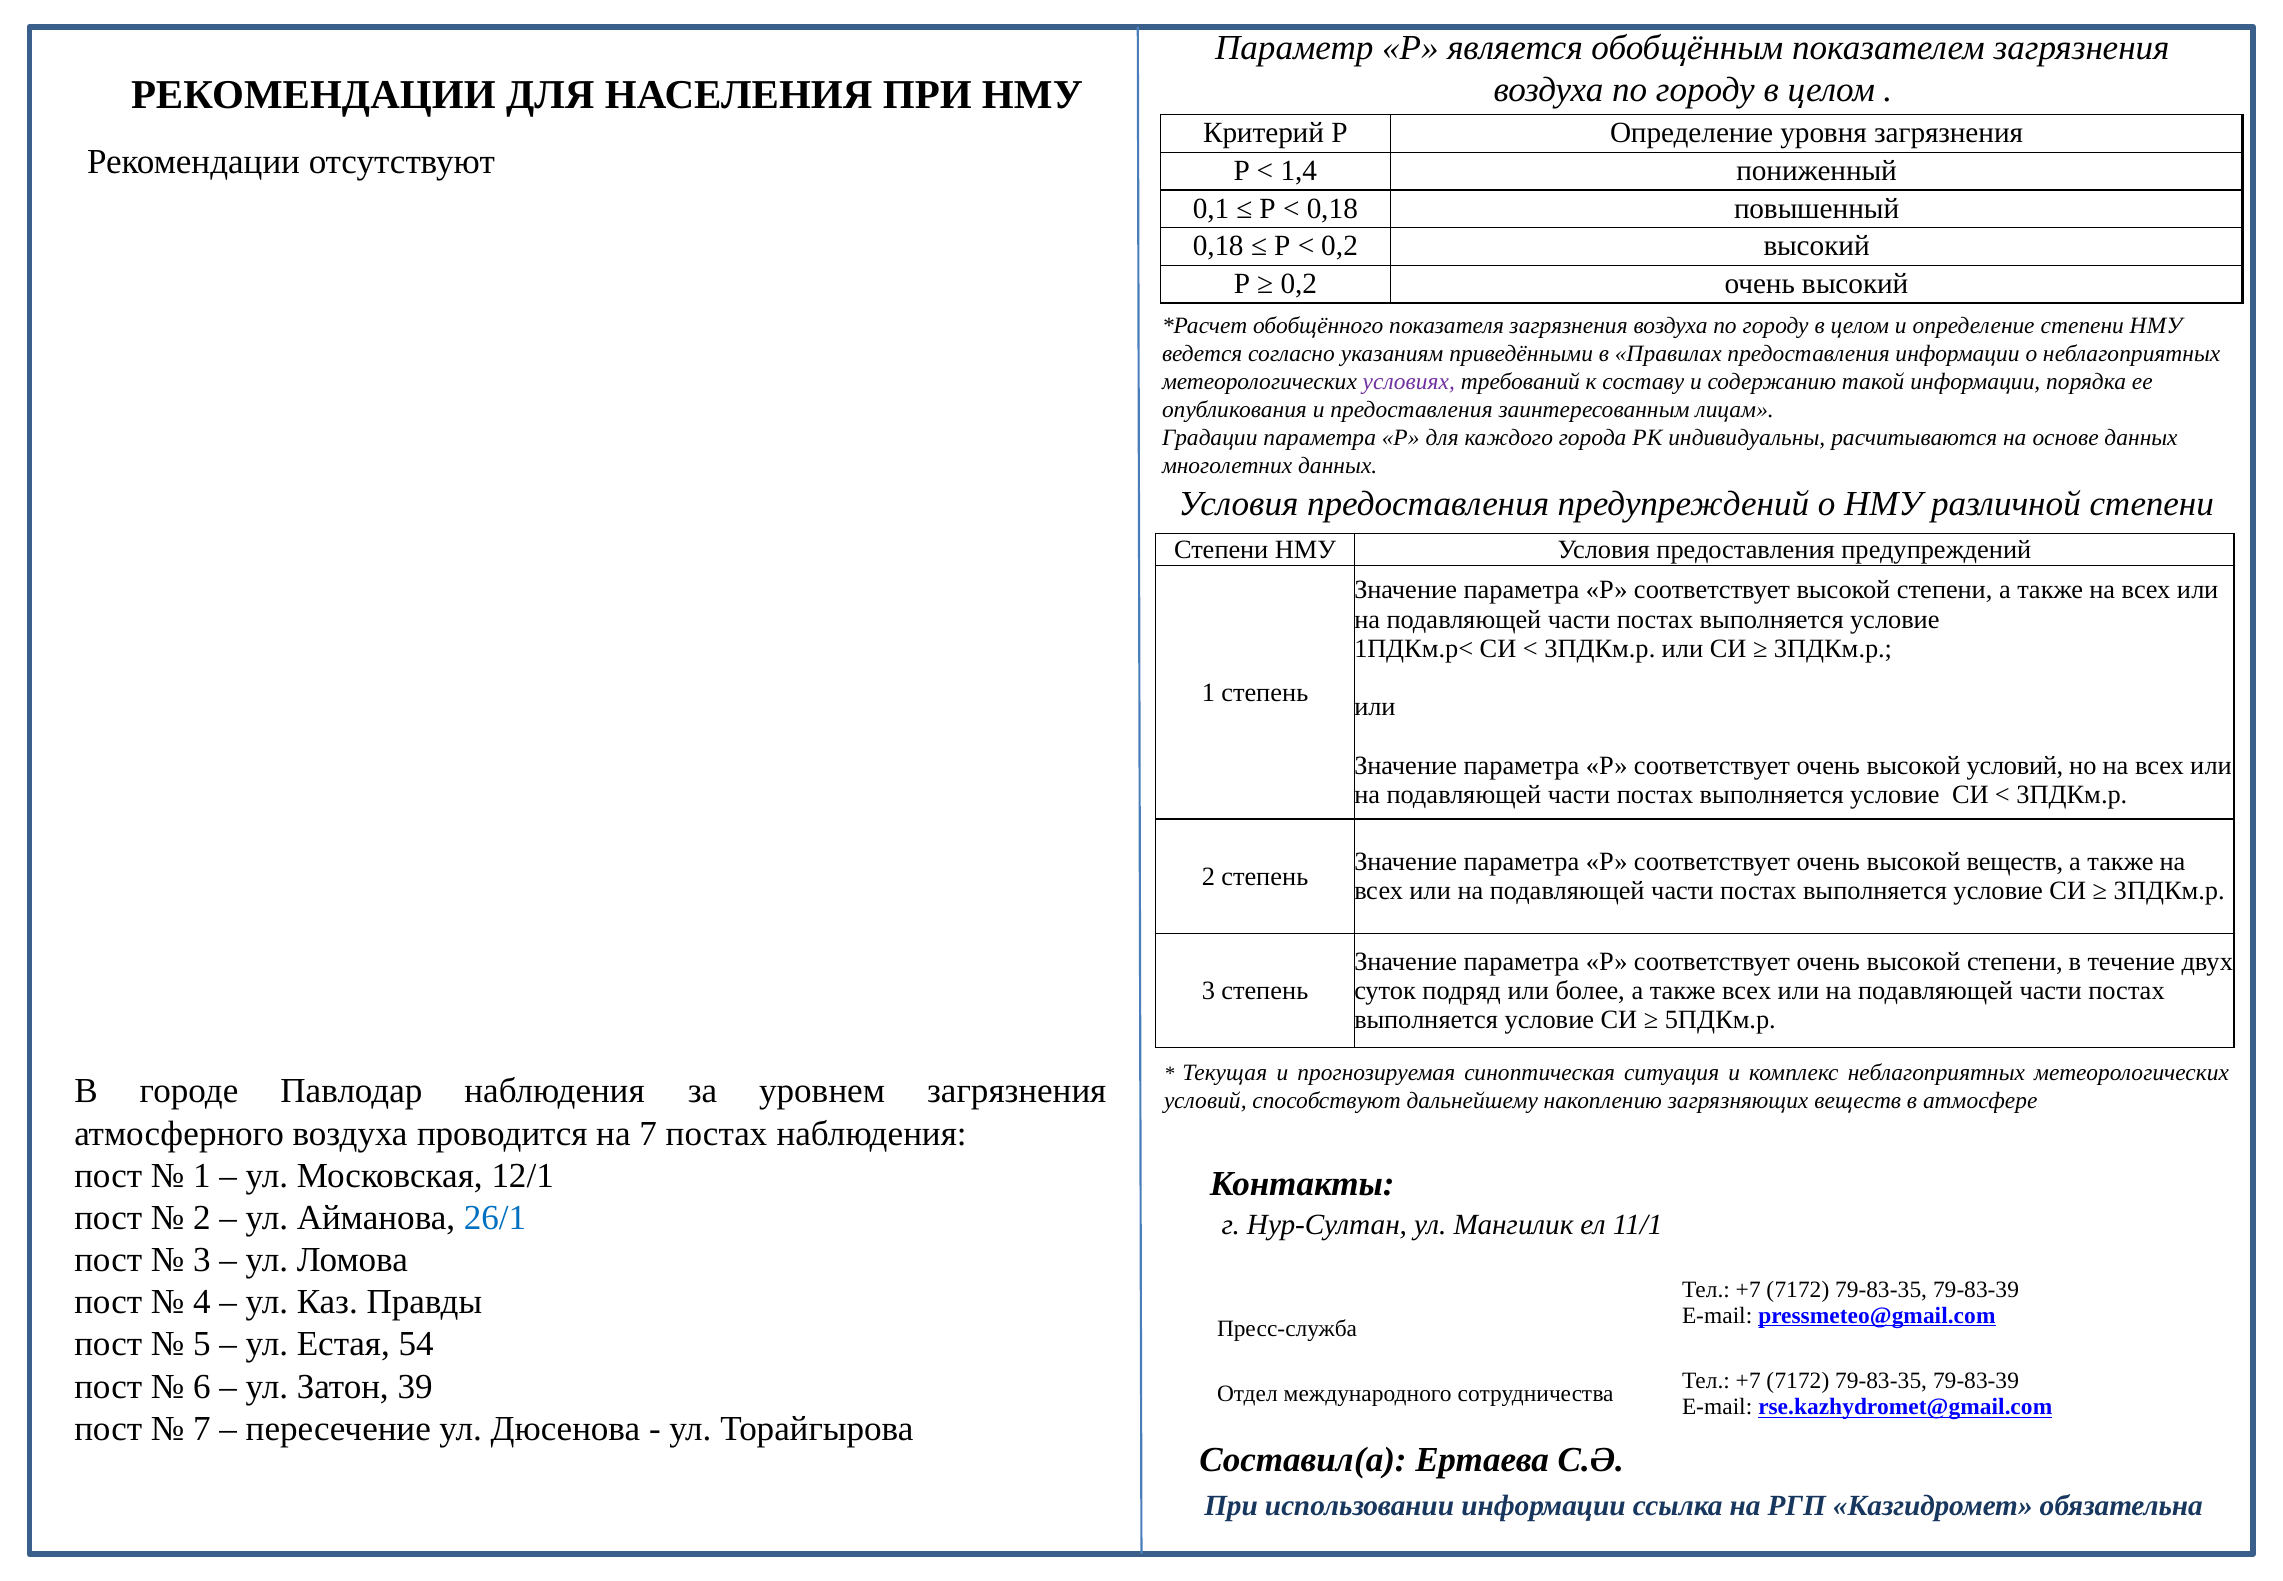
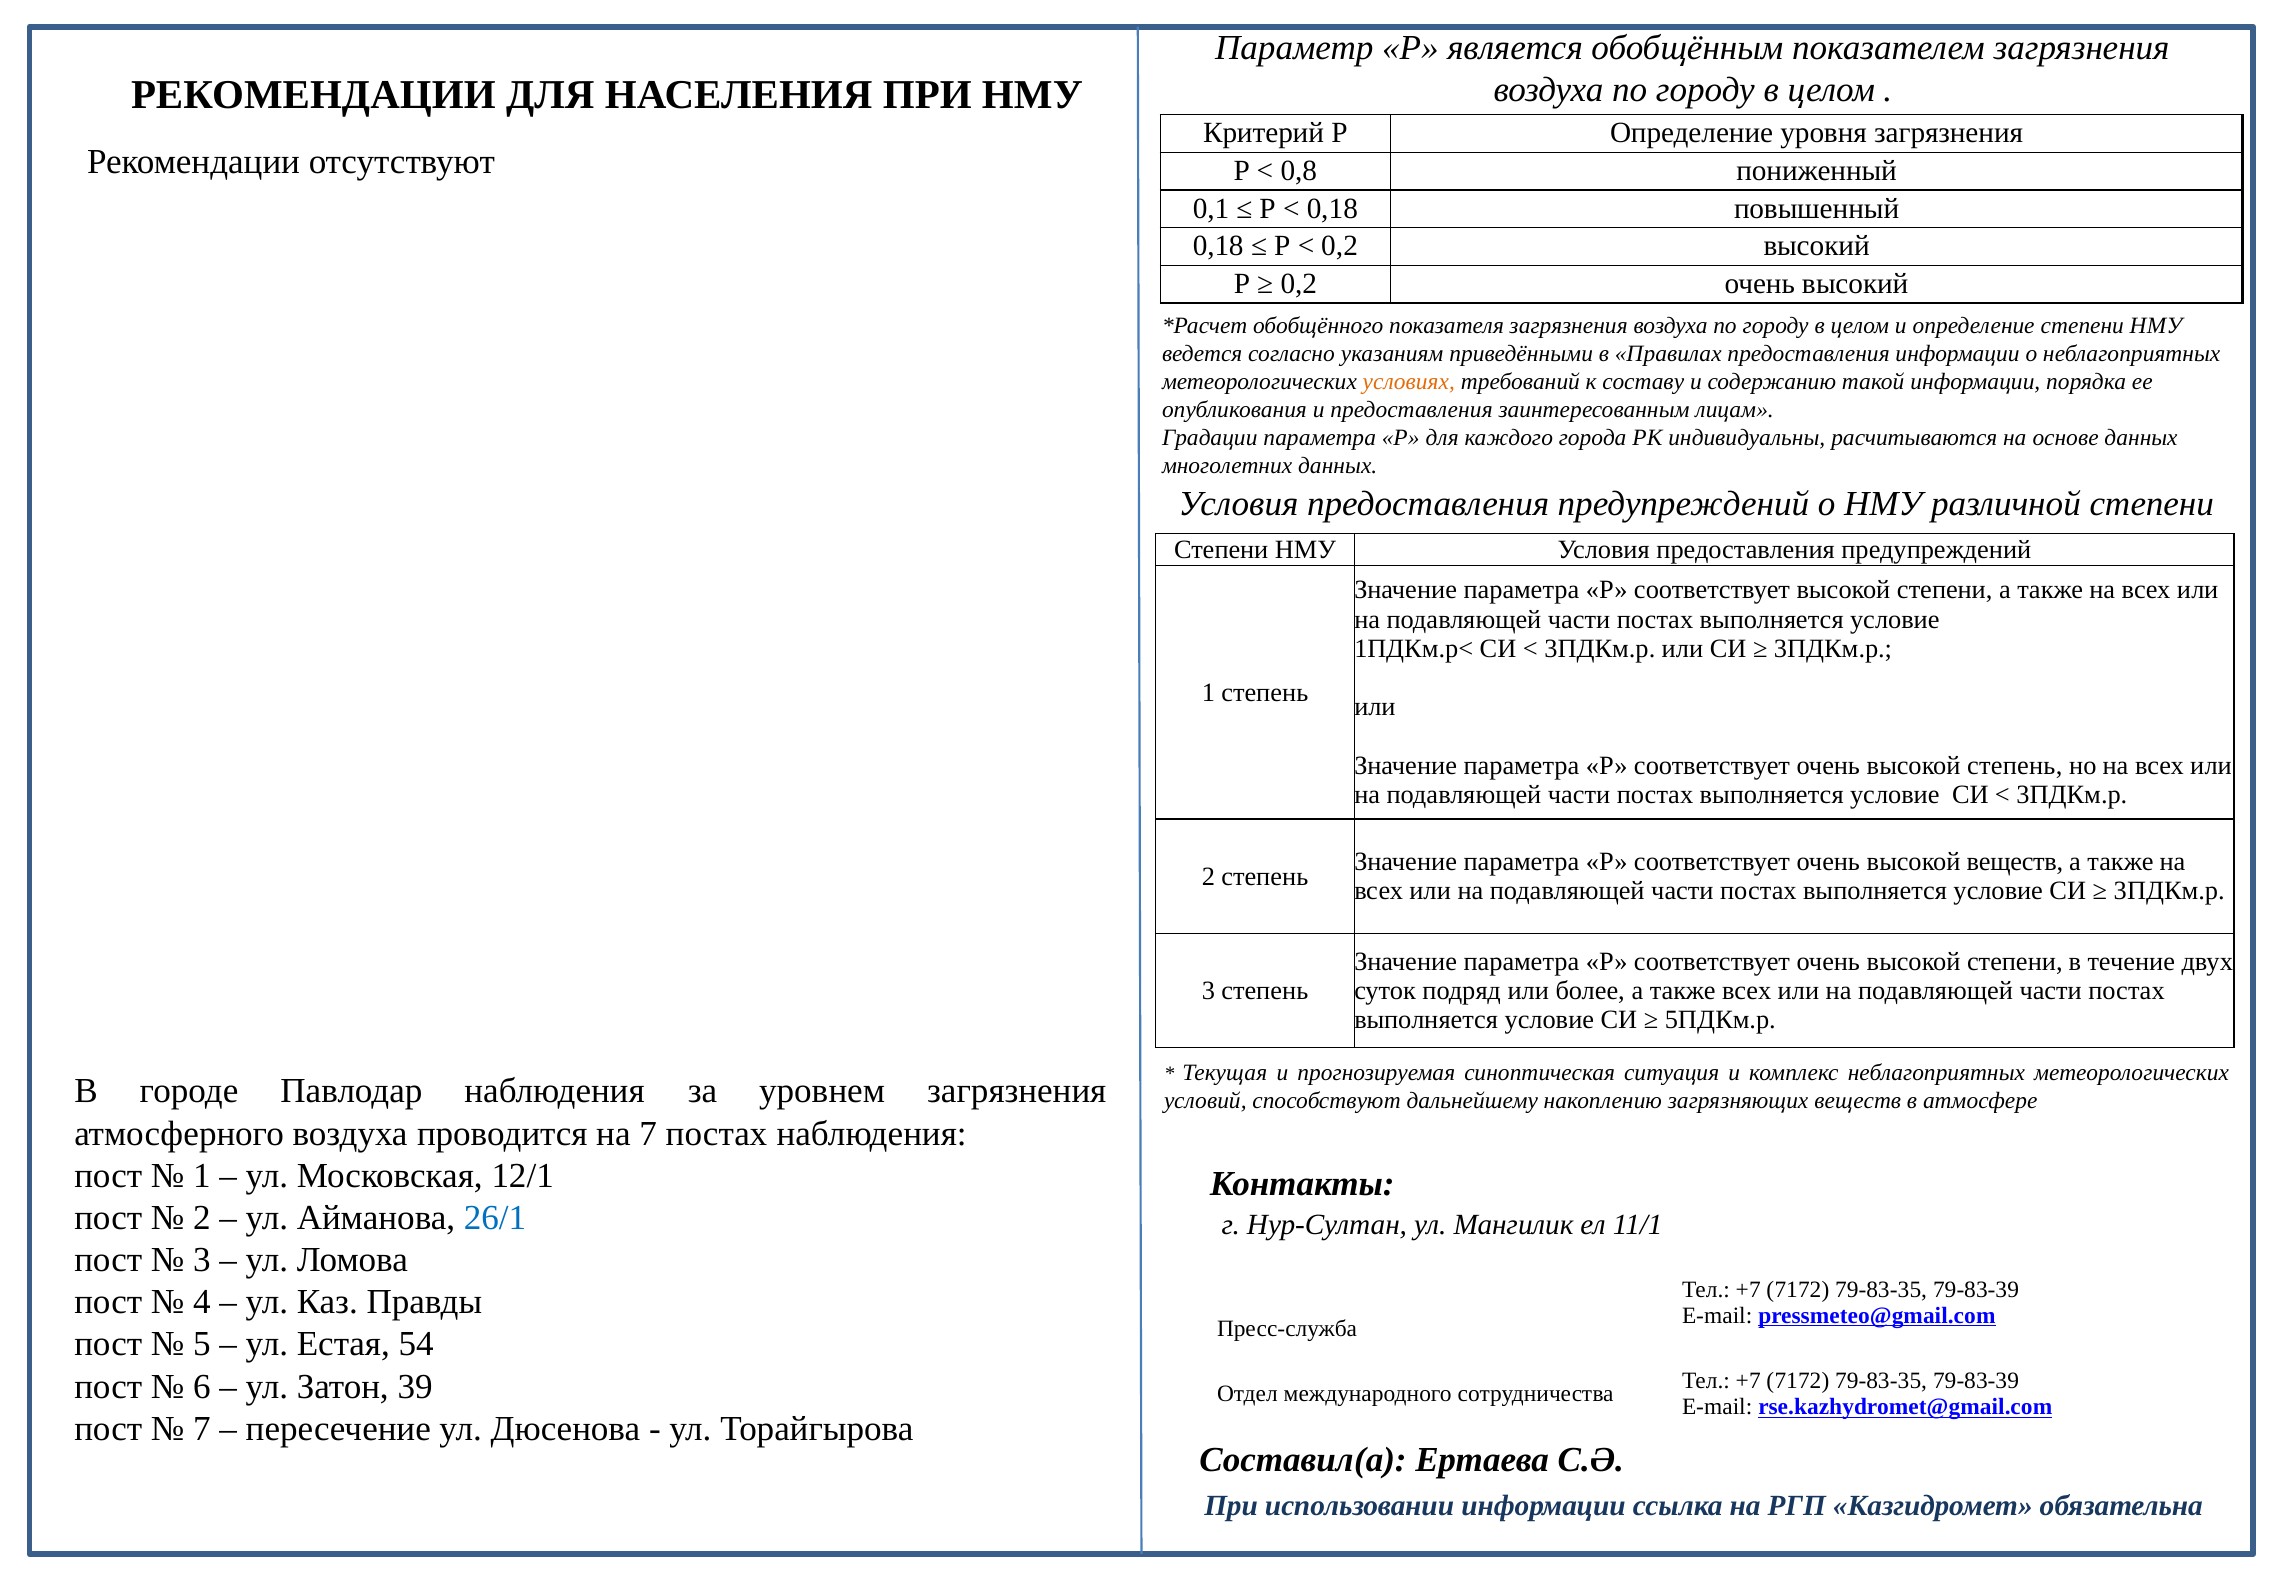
1,4: 1,4 -> 0,8
условиях colour: purple -> orange
высокой условий: условий -> степень
